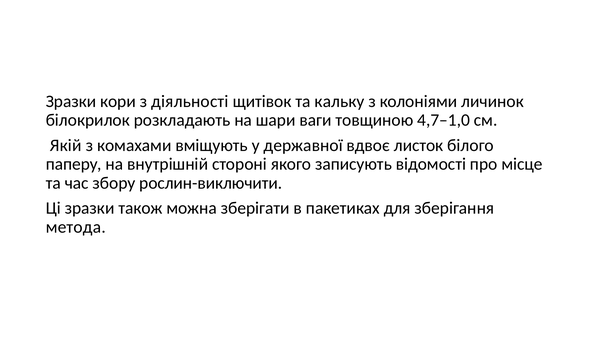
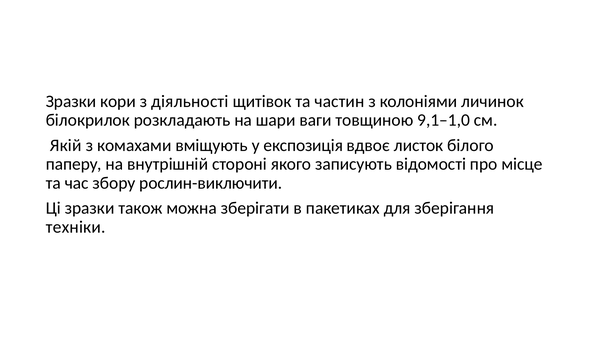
кальку: кальку -> частин
4,7–1,0: 4,7–1,0 -> 9,1–1,0
державної: державної -> експозиція
метода: метода -> техніки
